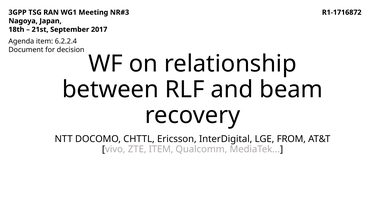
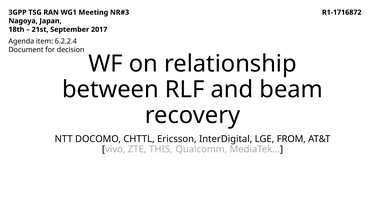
ZTE ITEM: ITEM -> THIS
